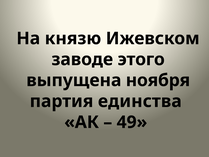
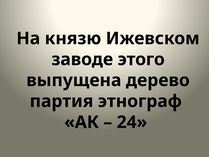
ноября: ноября -> дерево
единства: единства -> этнограф
49: 49 -> 24
